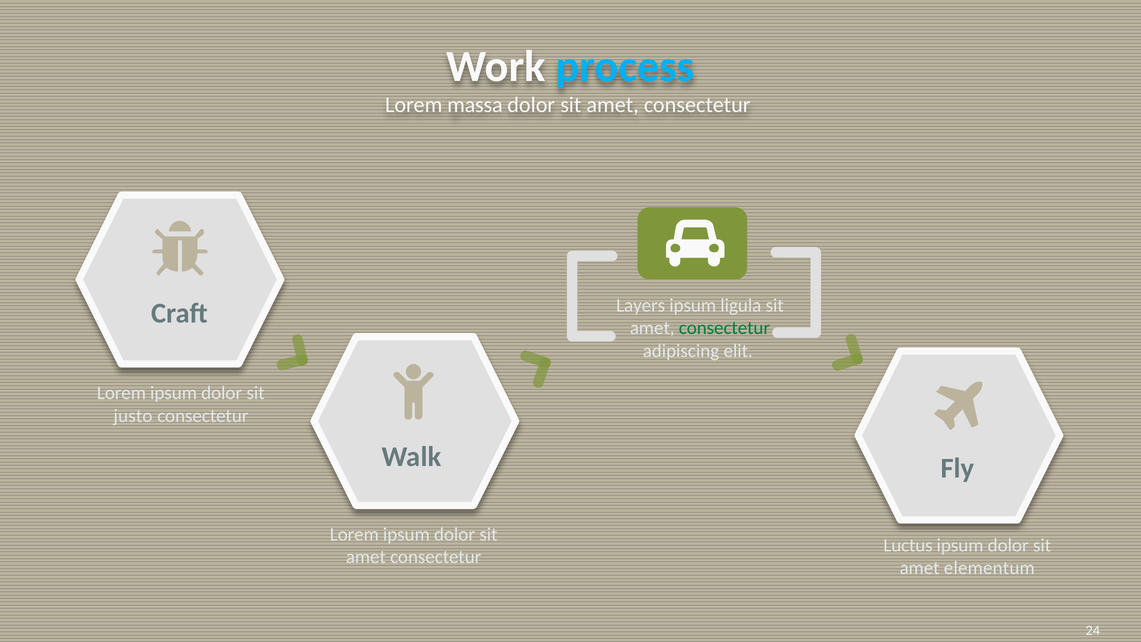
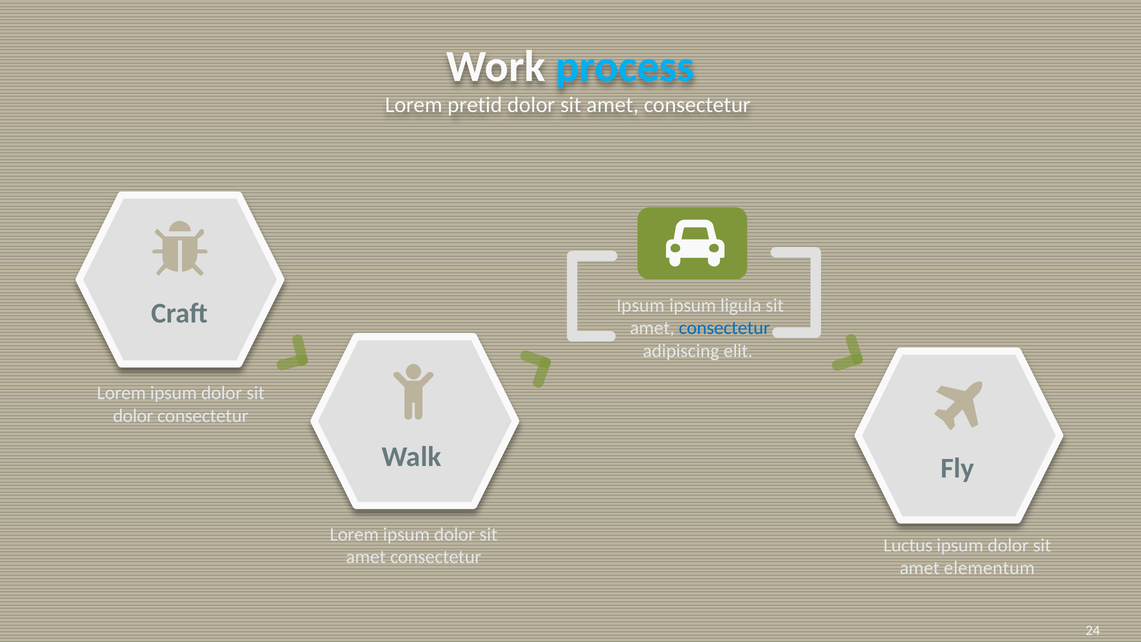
massa: massa -> pretid
Layers at (641, 305): Layers -> Ipsum
consectetur at (724, 328) colour: green -> blue
justo at (133, 416): justo -> dolor
